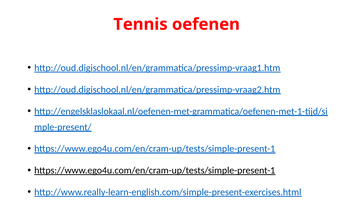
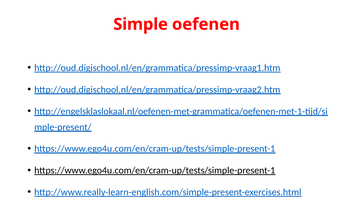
Tennis: Tennis -> Simple
